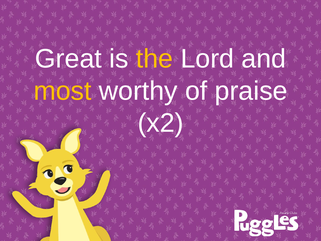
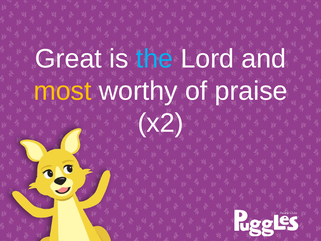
the colour: yellow -> light blue
